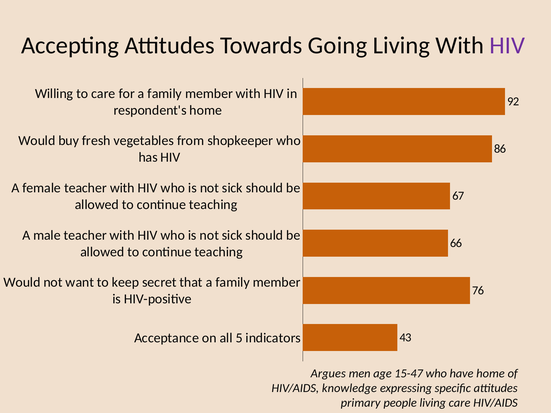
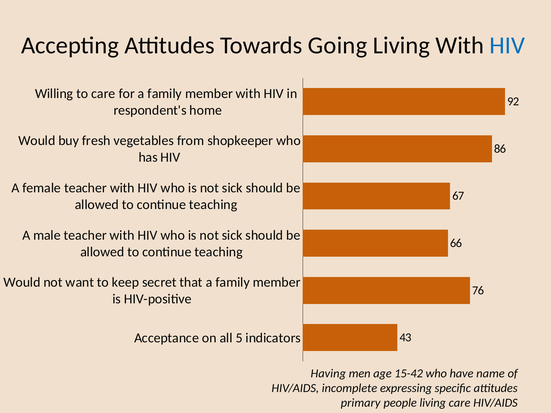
HIV at (507, 45) colour: purple -> blue
Argues: Argues -> Having
15-47: 15-47 -> 15-42
have home: home -> name
knowledge: knowledge -> incomplete
